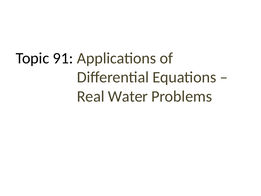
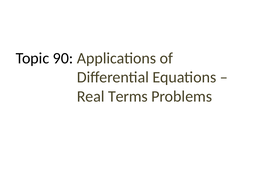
91: 91 -> 90
Water: Water -> Terms
